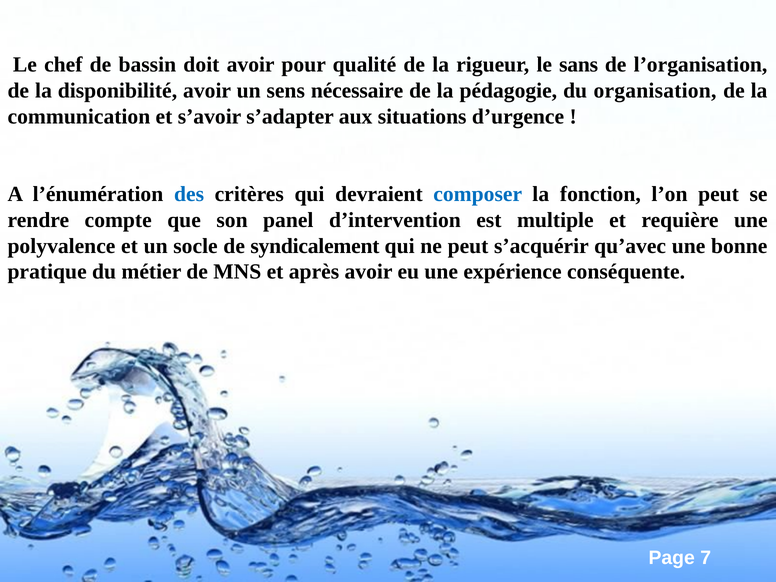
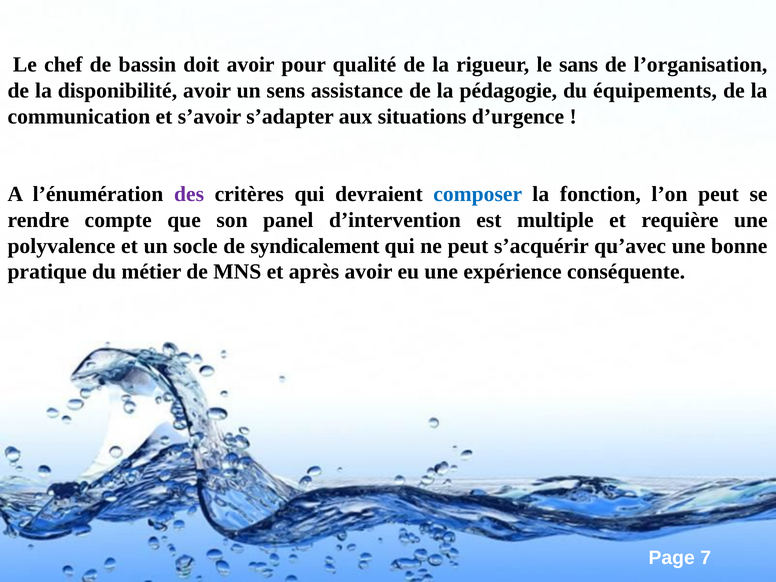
nécessaire: nécessaire -> assistance
organisation: organisation -> équipements
des colour: blue -> purple
